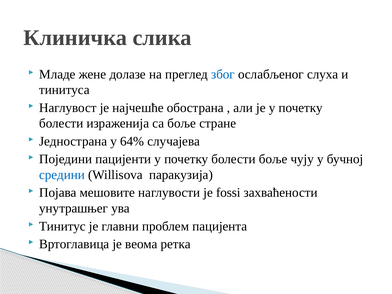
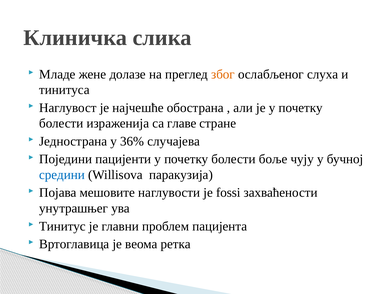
због colour: blue -> orange
са боље: боље -> главе
64%: 64% -> 36%
